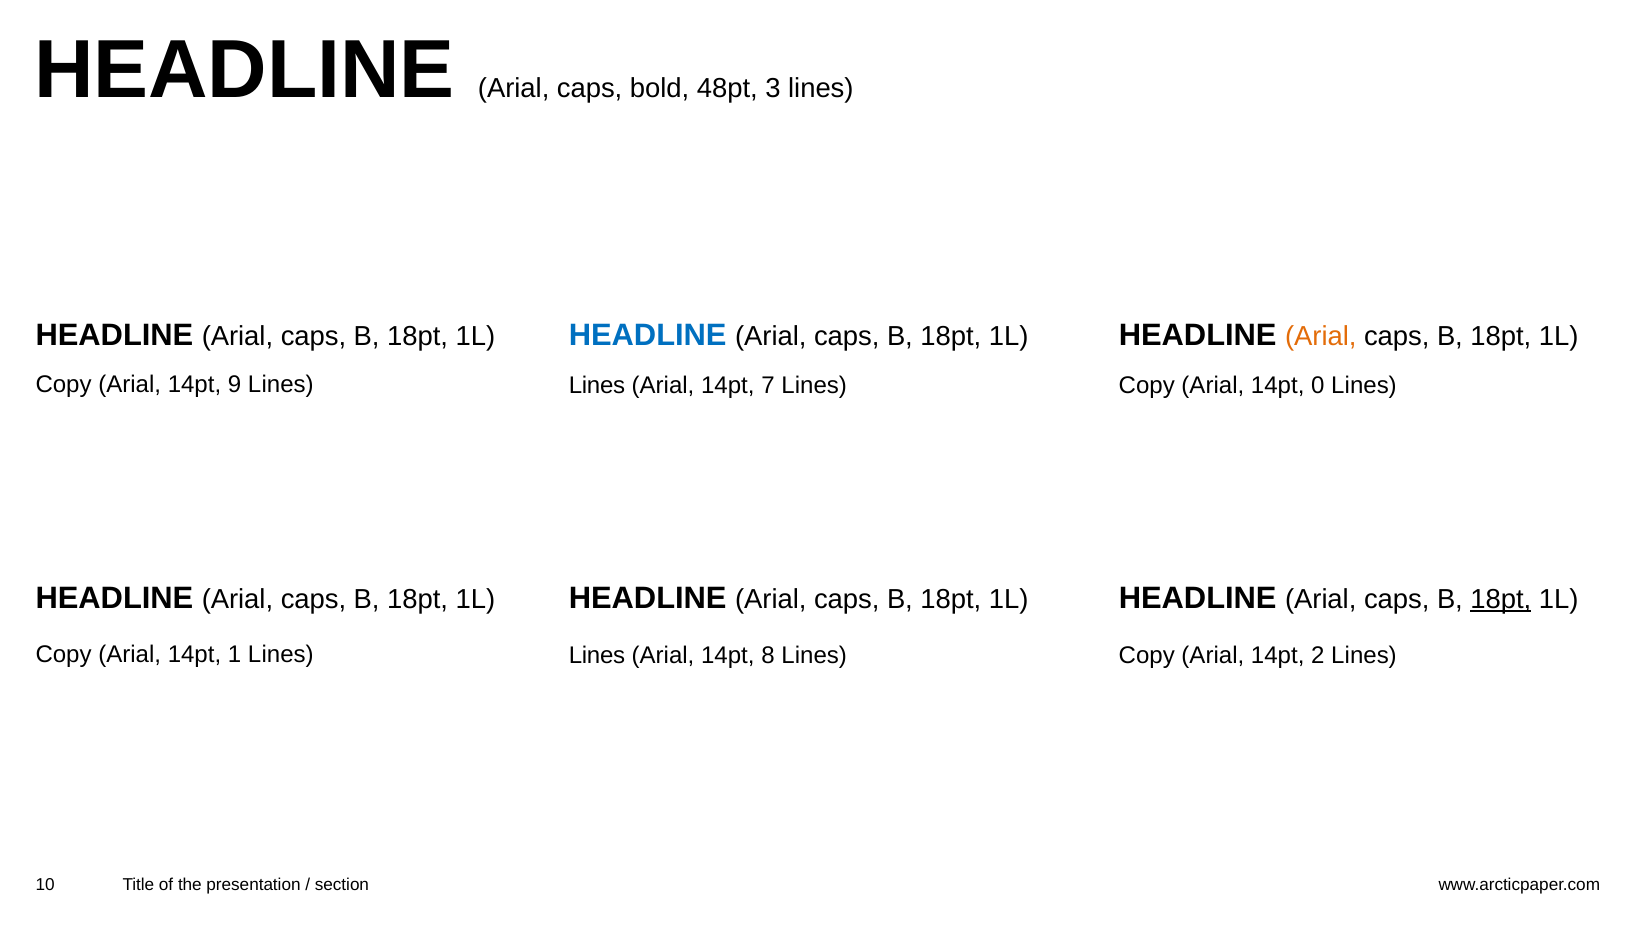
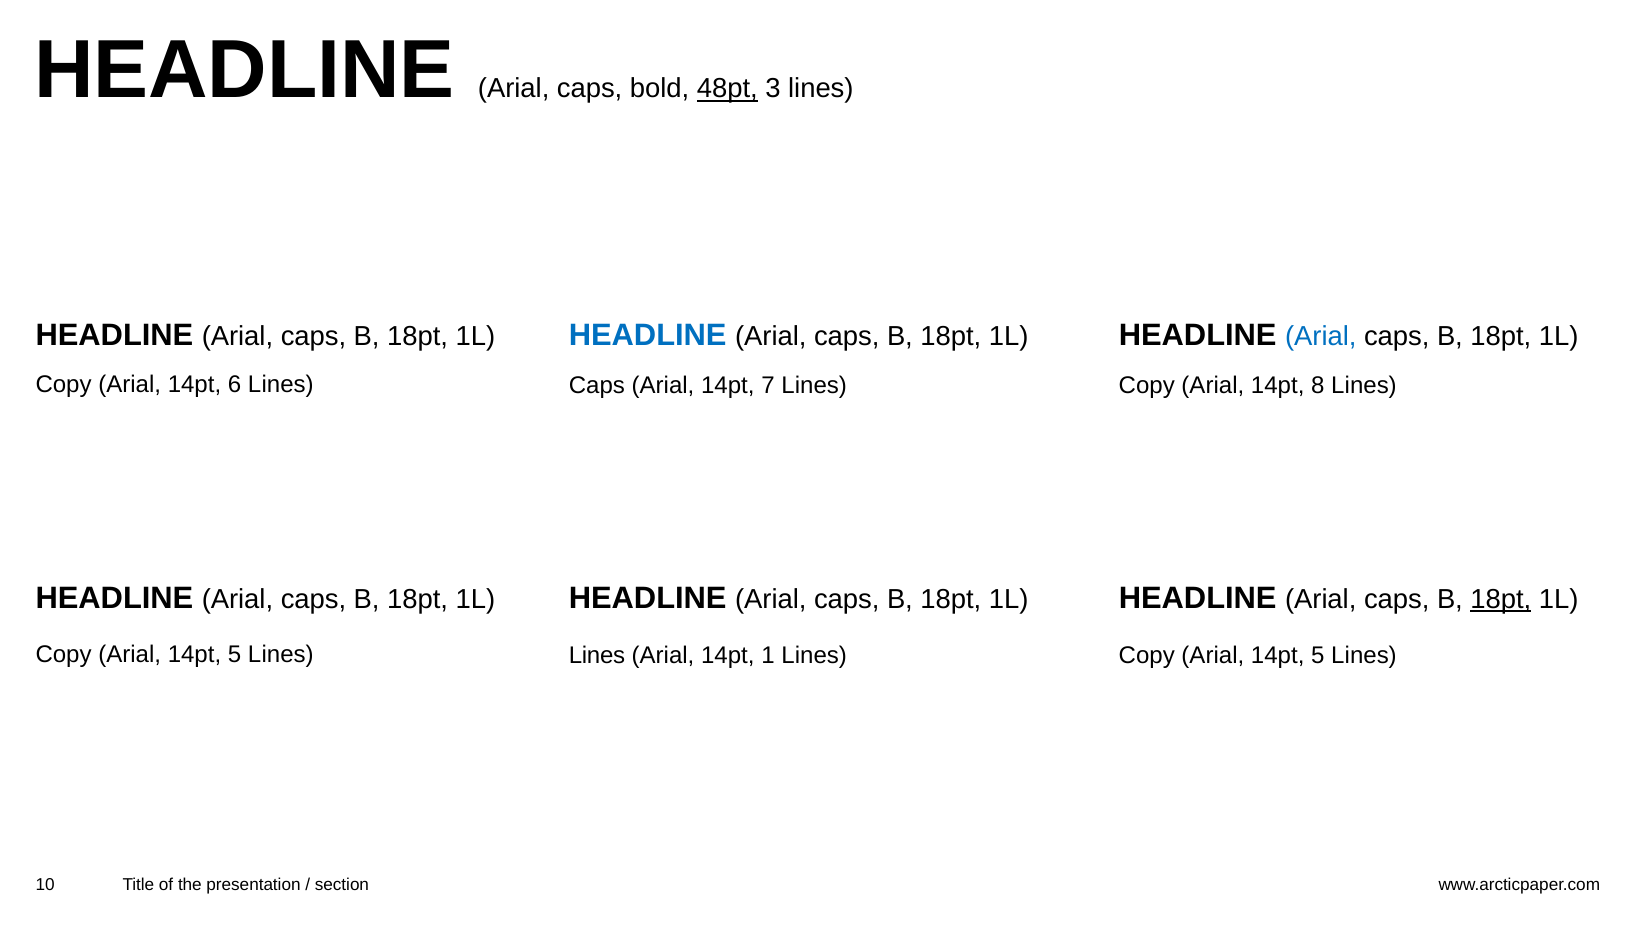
48pt underline: none -> present
Arial at (1321, 337) colour: orange -> blue
9: 9 -> 6
Lines at (597, 385): Lines -> Caps
0: 0 -> 8
1 at (235, 655): 1 -> 5
8: 8 -> 1
2 at (1318, 655): 2 -> 5
